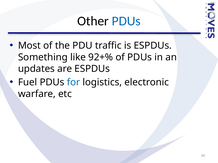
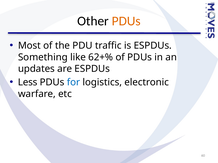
PDUs at (126, 21) colour: blue -> orange
92+%: 92+% -> 62+%
Fuel: Fuel -> Less
